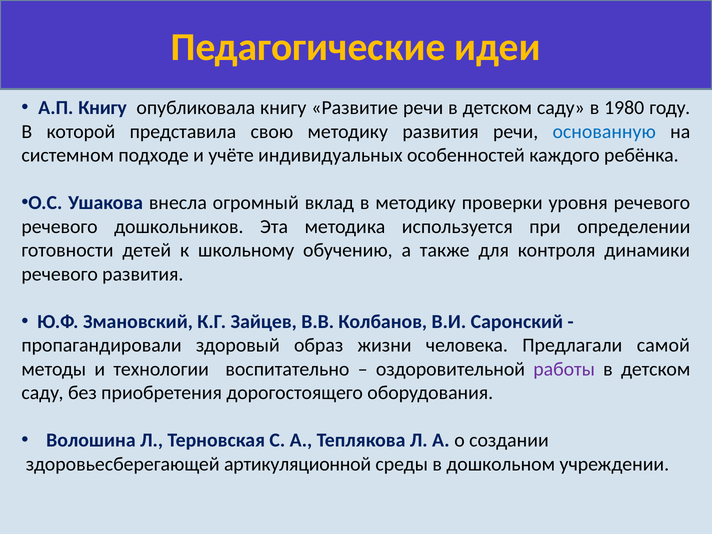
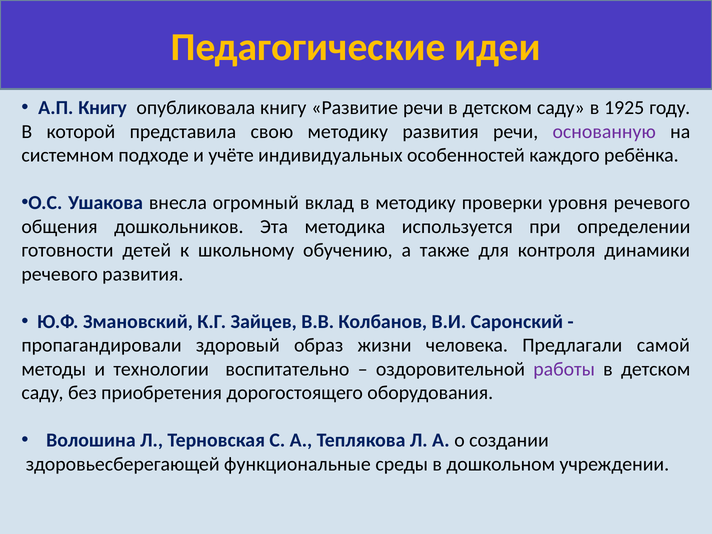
1980: 1980 -> 1925
основанную colour: blue -> purple
речевого at (60, 227): речевого -> общения
артикуляционной: артикуляционной -> функциональные
